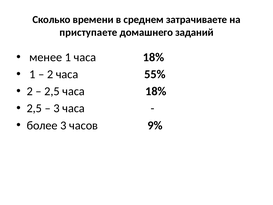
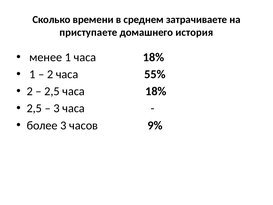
заданий: заданий -> история
